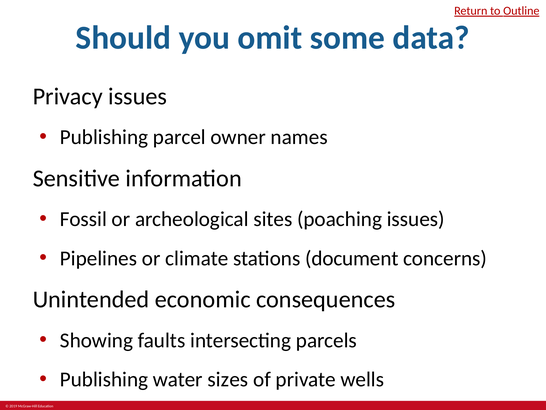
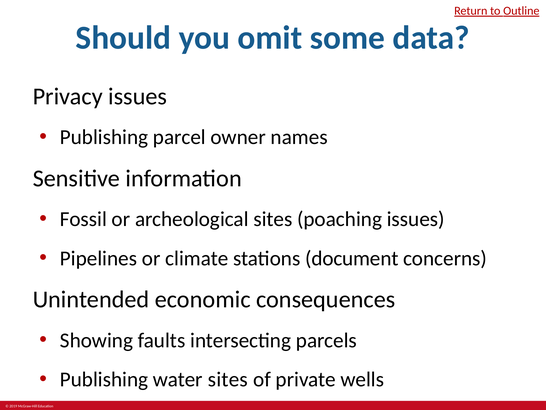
water sizes: sizes -> sites
